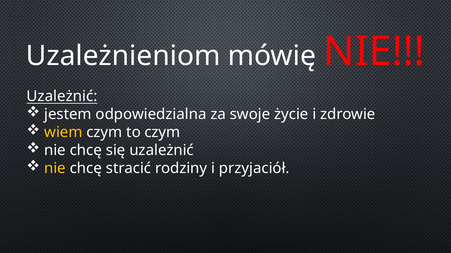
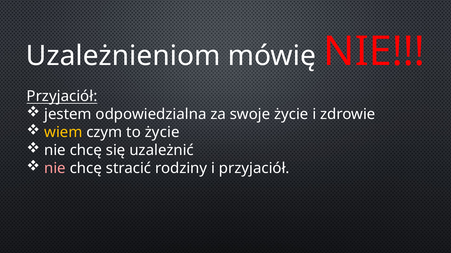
Uzależnić at (62, 97): Uzależnić -> Przyjaciół
to czym: czym -> życie
nie at (55, 169) colour: yellow -> pink
